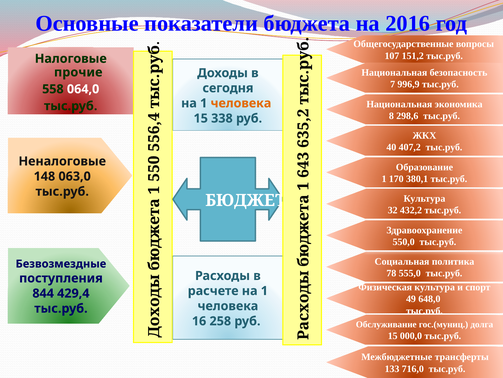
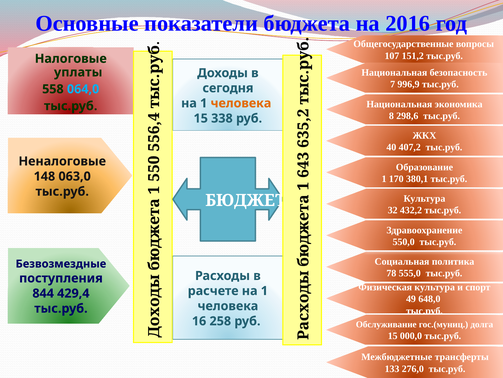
прочие: прочие -> уплаты
064,0 colour: white -> light blue
716,0: 716,0 -> 276,0
